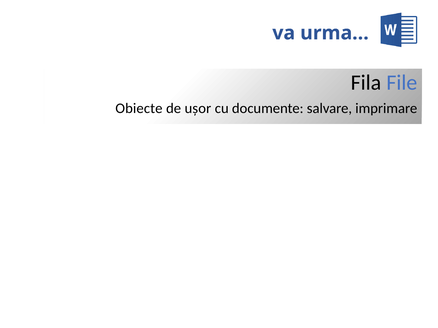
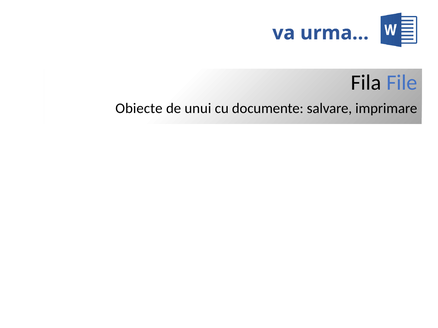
ușor: ușor -> unui
